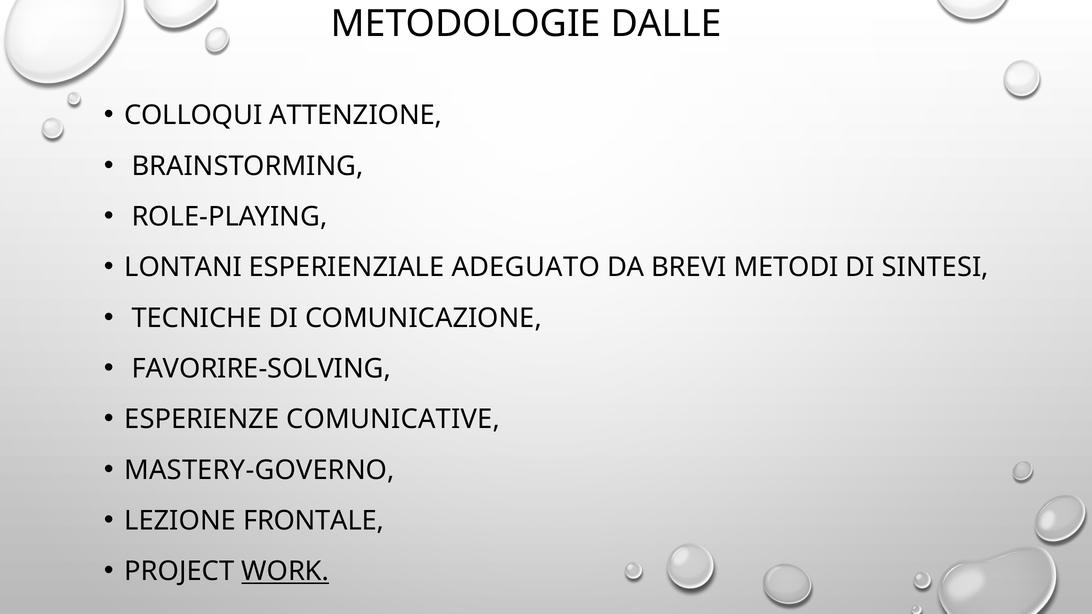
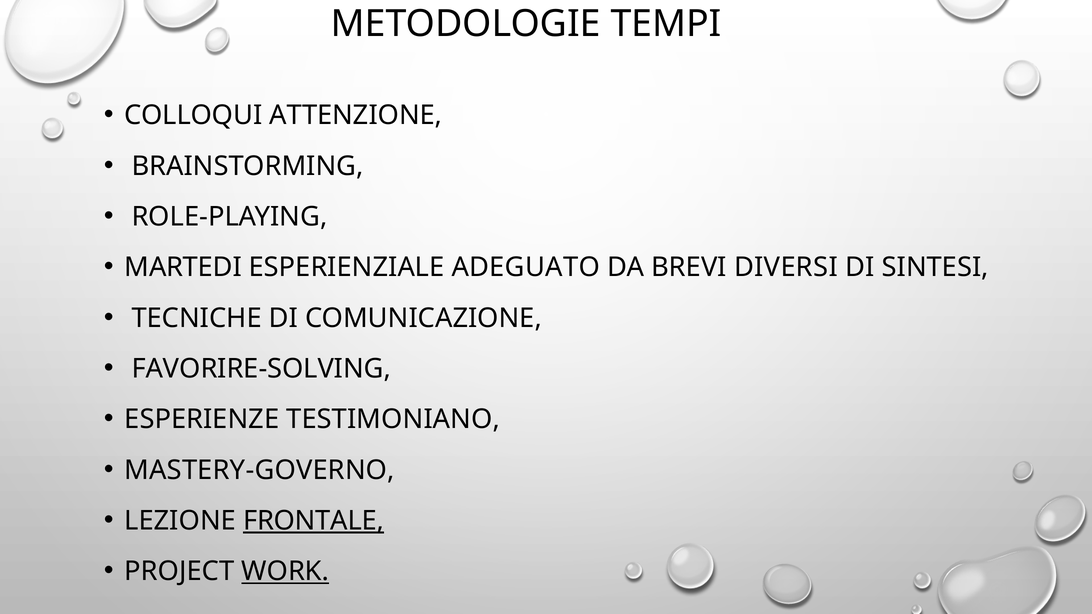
DALLE: DALLE -> TEMPI
LONTANI: LONTANI -> MARTEDI
METODI: METODI -> DIVERSI
COMUNICATIVE: COMUNICATIVE -> TESTIMONIANO
FRONTALE underline: none -> present
